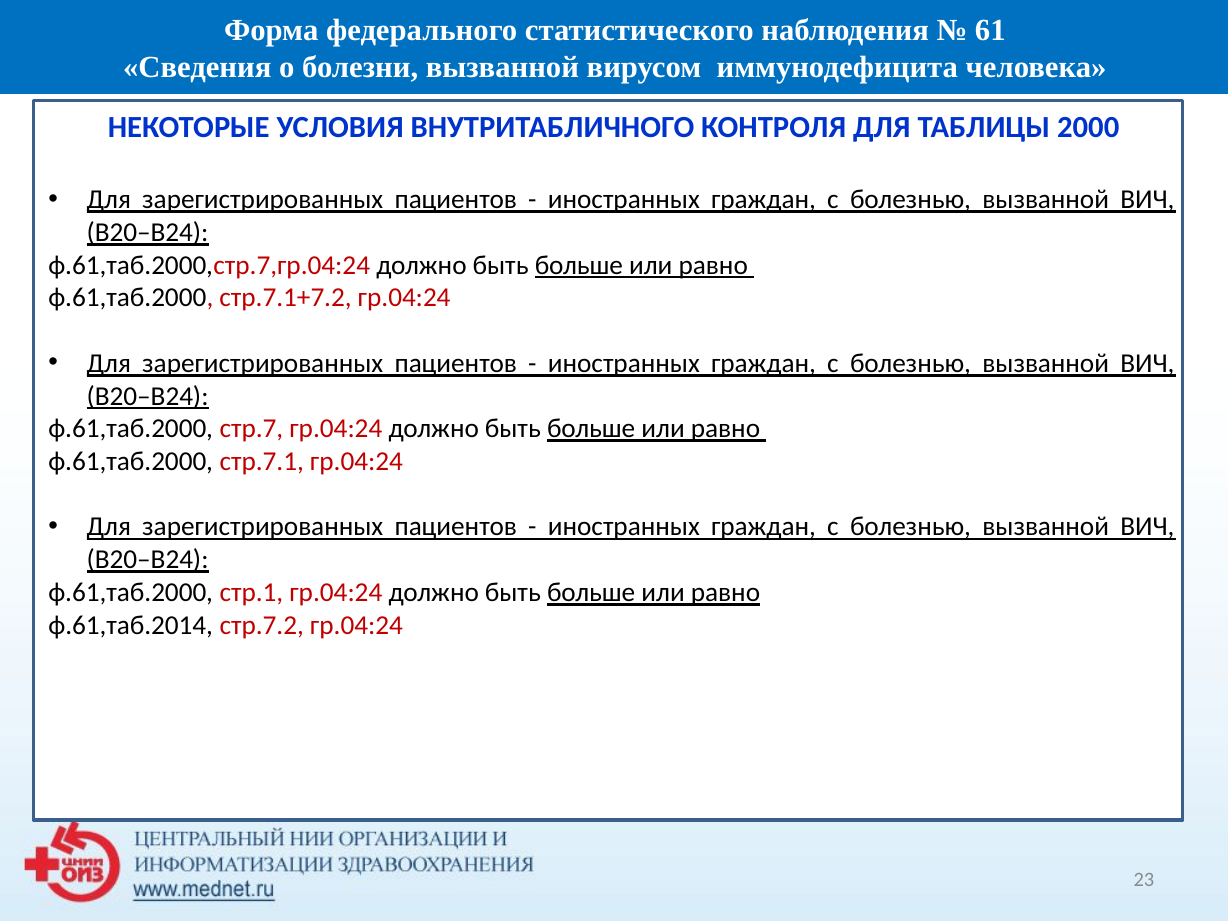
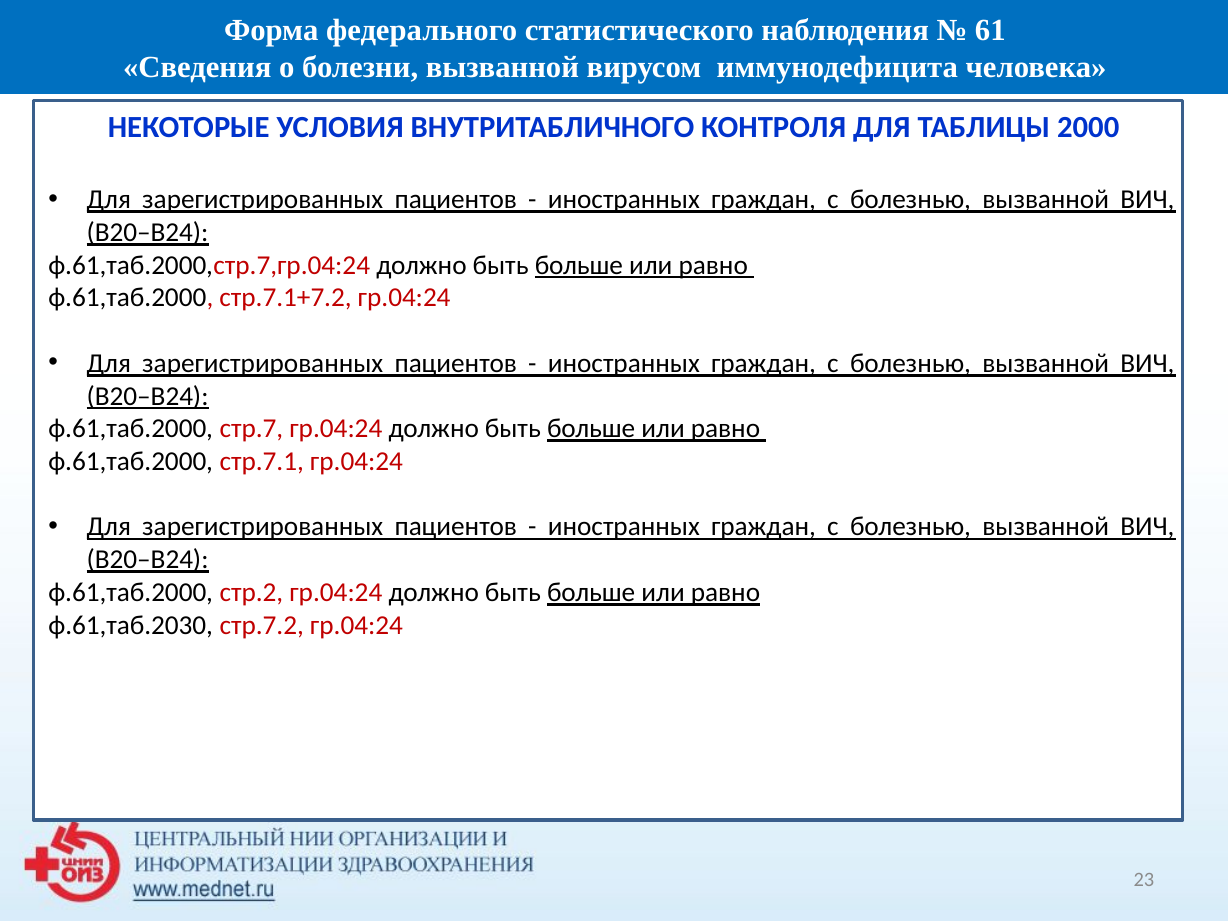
стр.1: стр.1 -> стр.2
ф.61,таб.2014: ф.61,таб.2014 -> ф.61,таб.2030
